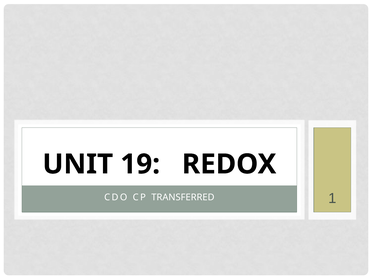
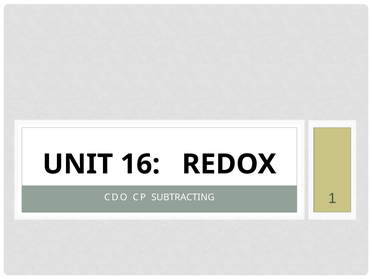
19: 19 -> 16
TRANSFERRED: TRANSFERRED -> SUBTRACTING
